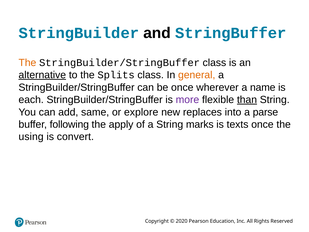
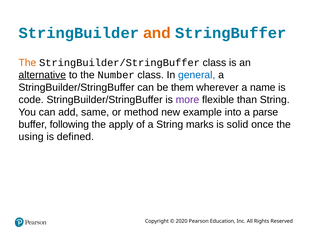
and colour: black -> orange
Splits: Splits -> Number
general colour: orange -> blue
be once: once -> them
each: each -> code
than underline: present -> none
explore: explore -> method
replaces: replaces -> example
texts: texts -> solid
convert: convert -> defined
